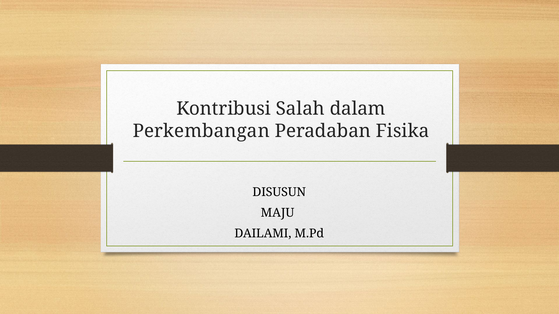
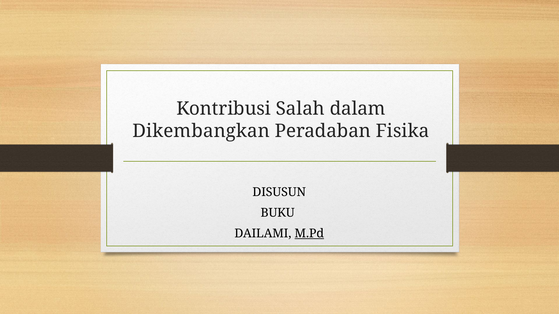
Perkembangan: Perkembangan -> Dikembangkan
MAJU: MAJU -> BUKU
M.Pd underline: none -> present
